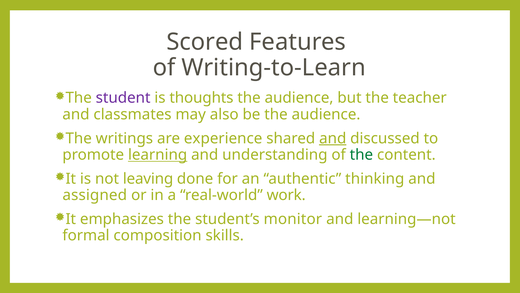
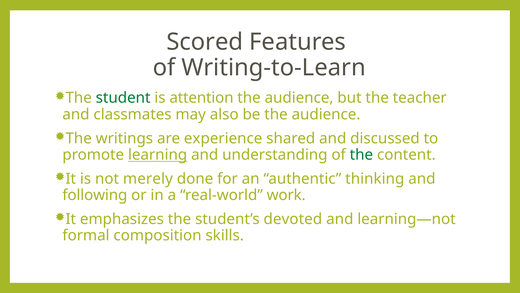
student colour: purple -> green
thoughts: thoughts -> attention
and at (333, 138) underline: present -> none
leaving: leaving -> merely
assigned: assigned -> following
monitor: monitor -> devoted
